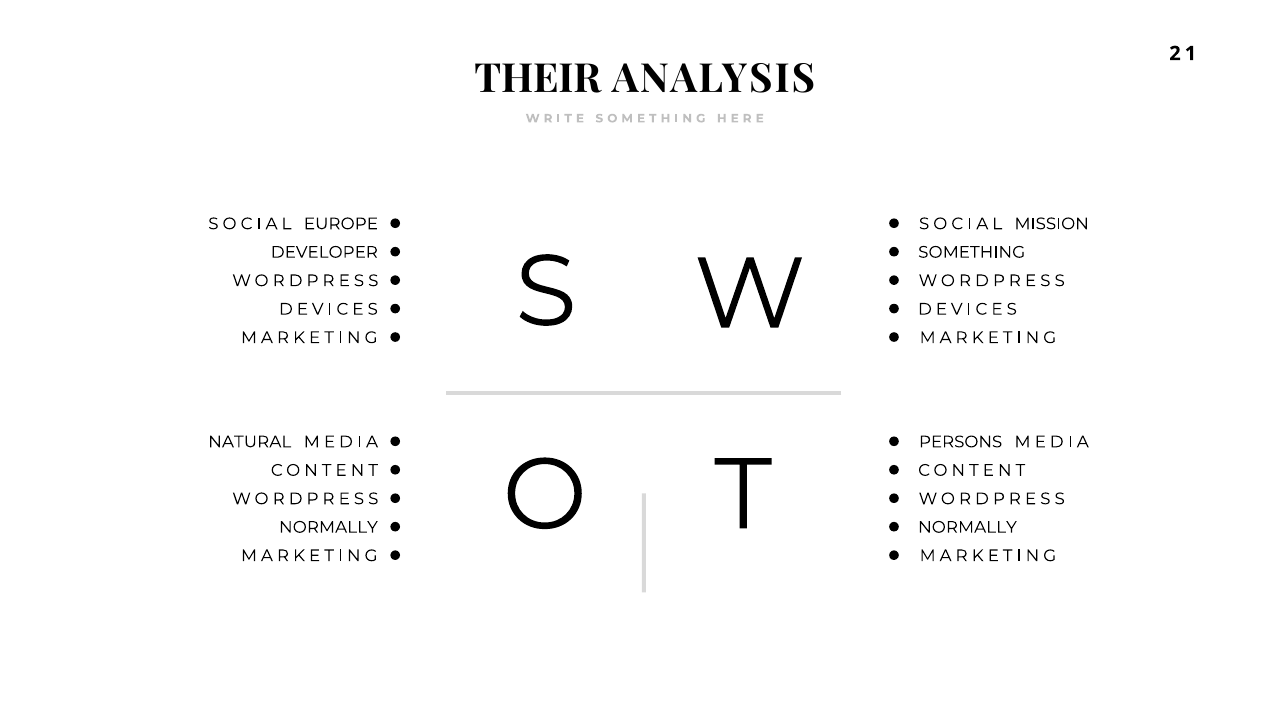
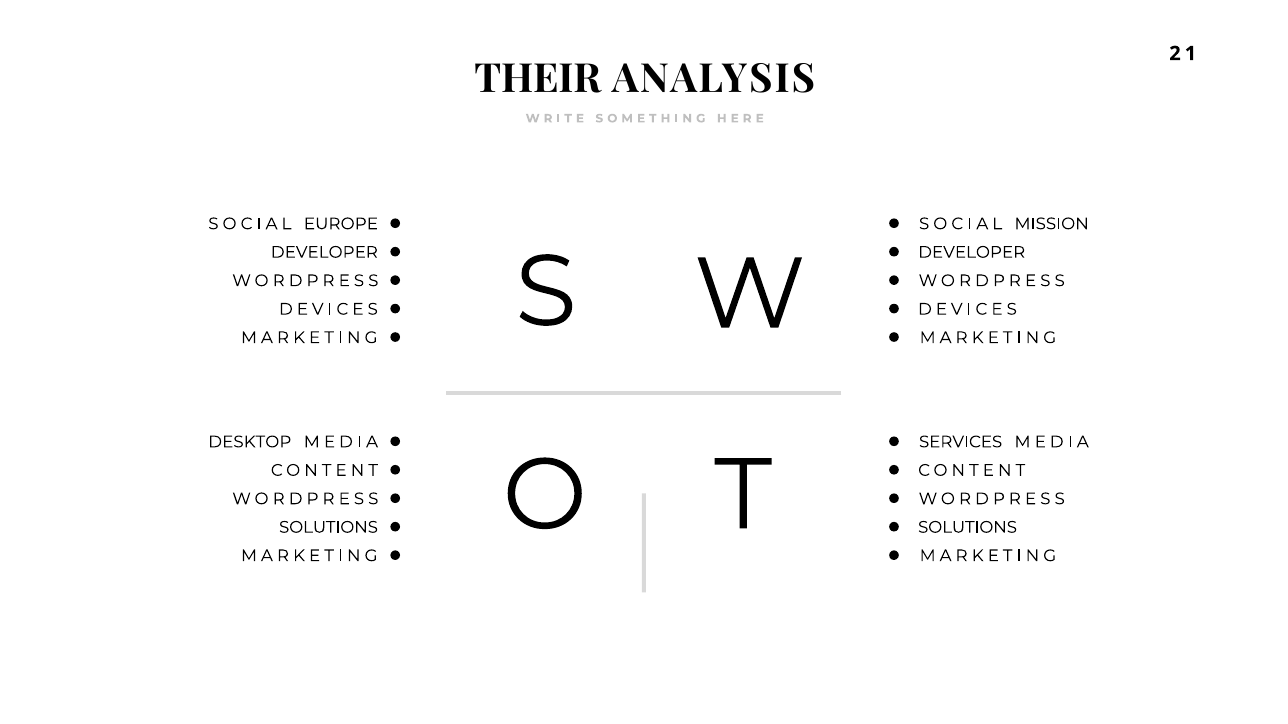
SOMETHING at (972, 252): SOMETHING -> DEVELOPER
NATURAL: NATURAL -> DESKTOP
PERSONS: PERSONS -> SERVICES
NORMALLY at (328, 528): NORMALLY -> SOLUTIONS
NORMALLY at (967, 528): NORMALLY -> SOLUTIONS
